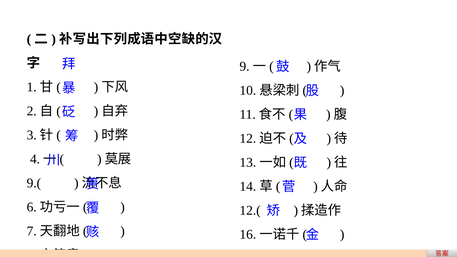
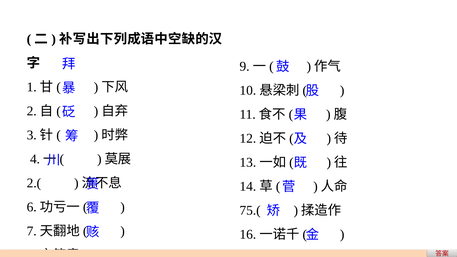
9.(: 9.( -> 2.(
12.(: 12.( -> 75.(
